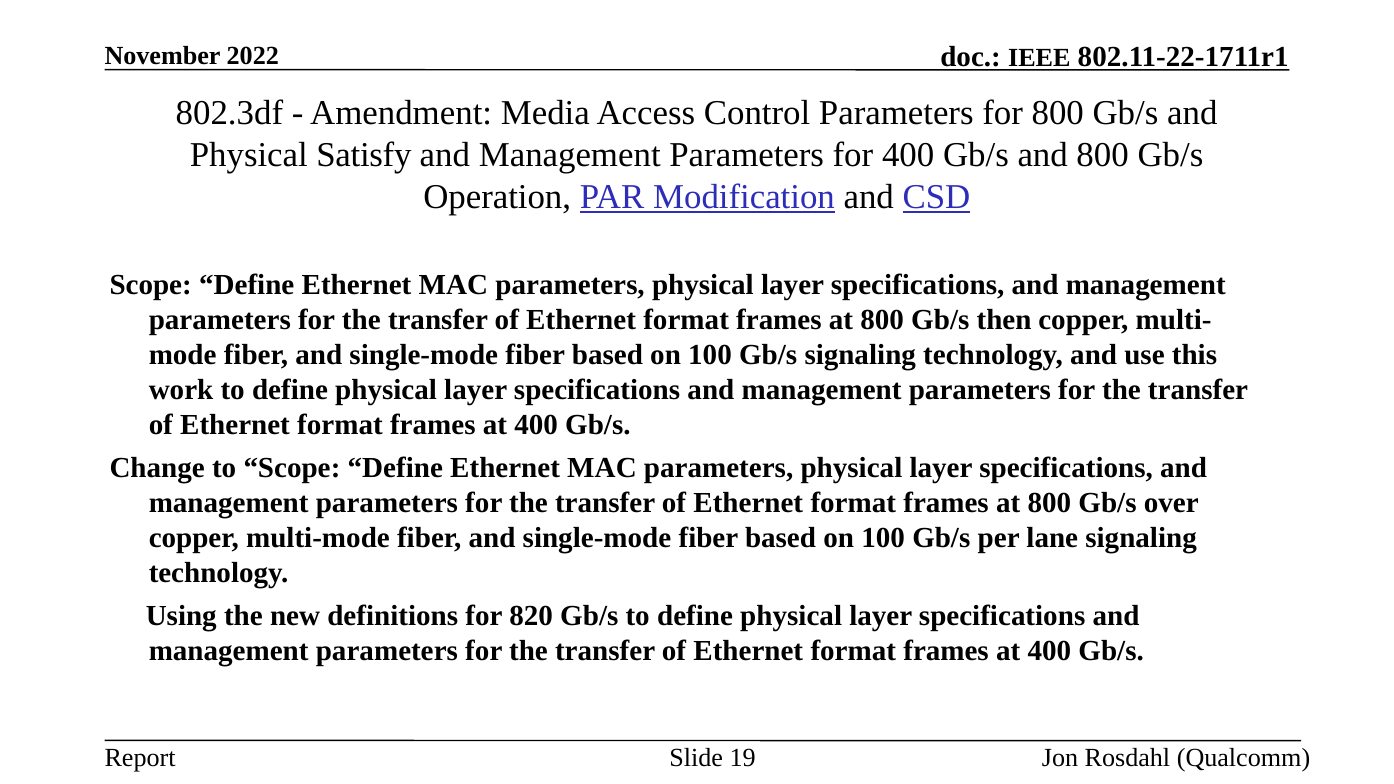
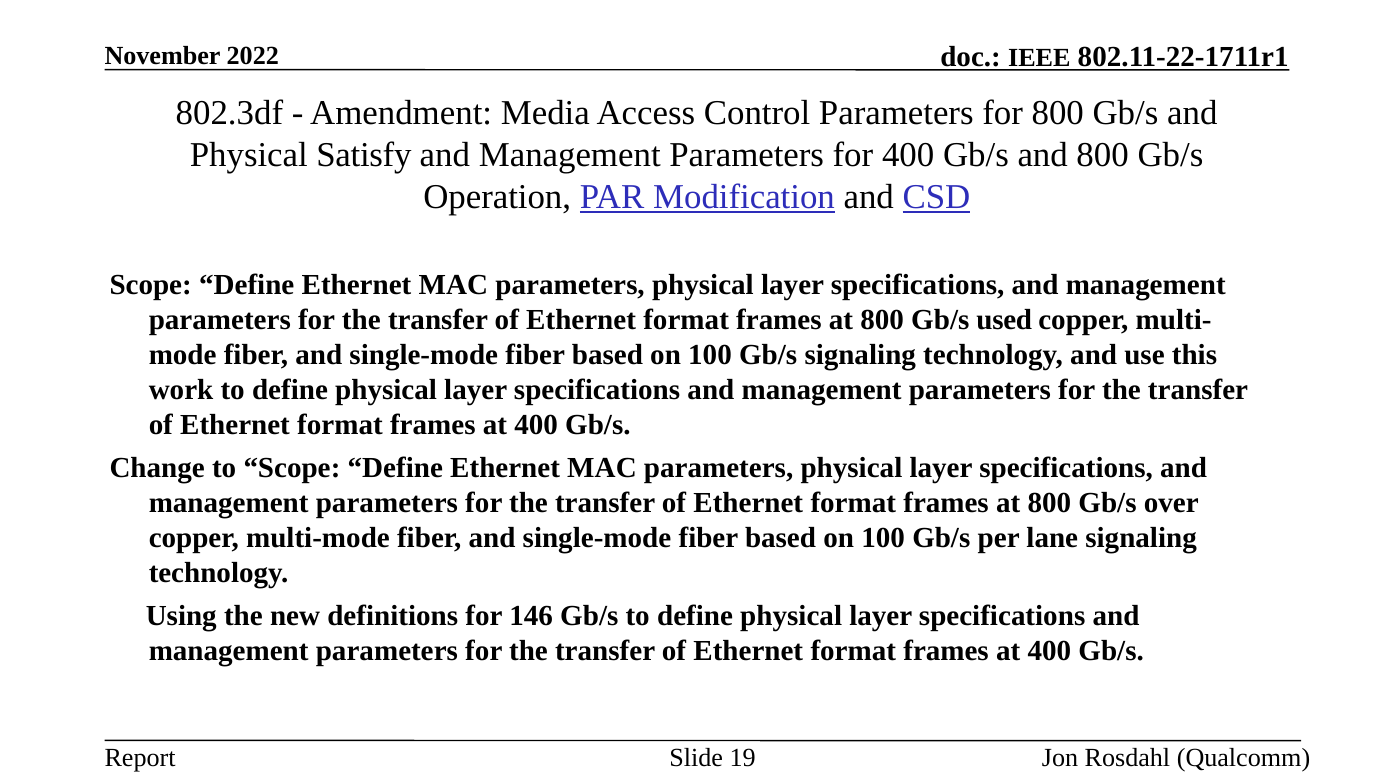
then: then -> used
820: 820 -> 146
